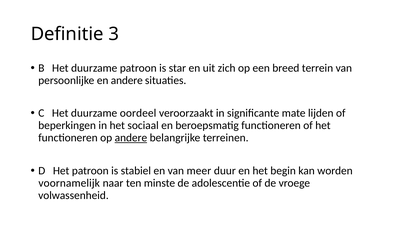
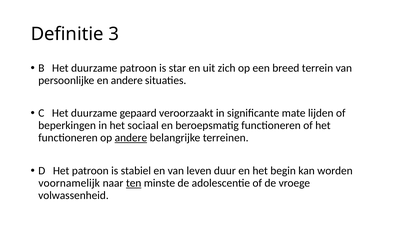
oordeel: oordeel -> gepaard
meer: meer -> leven
ten underline: none -> present
